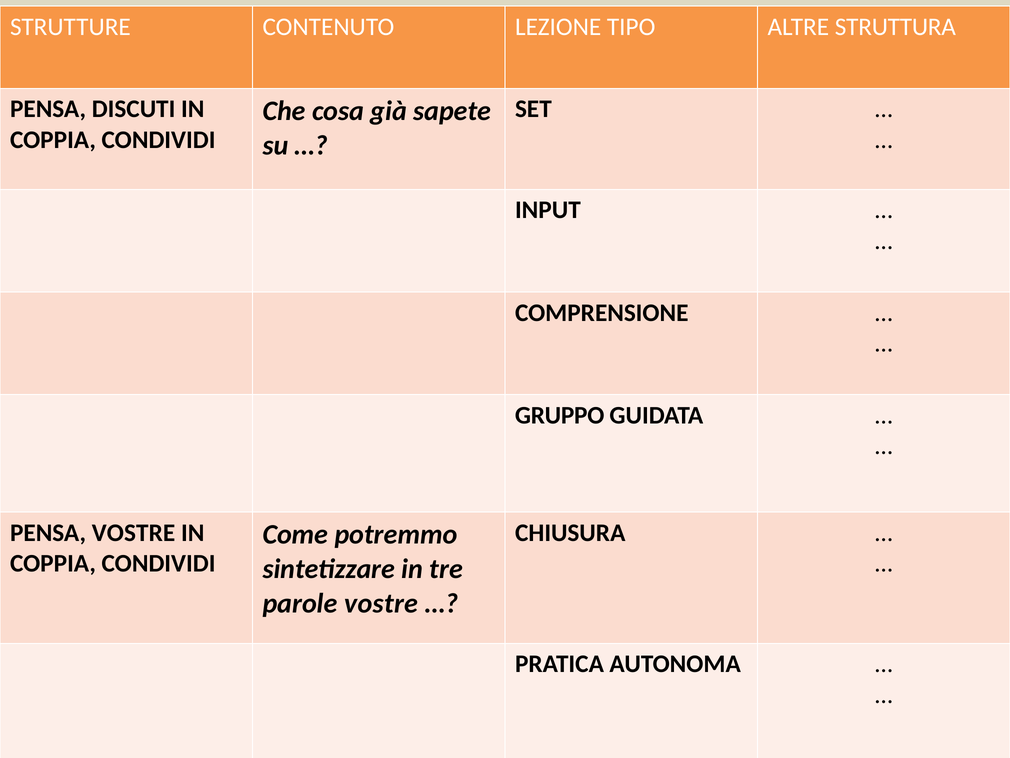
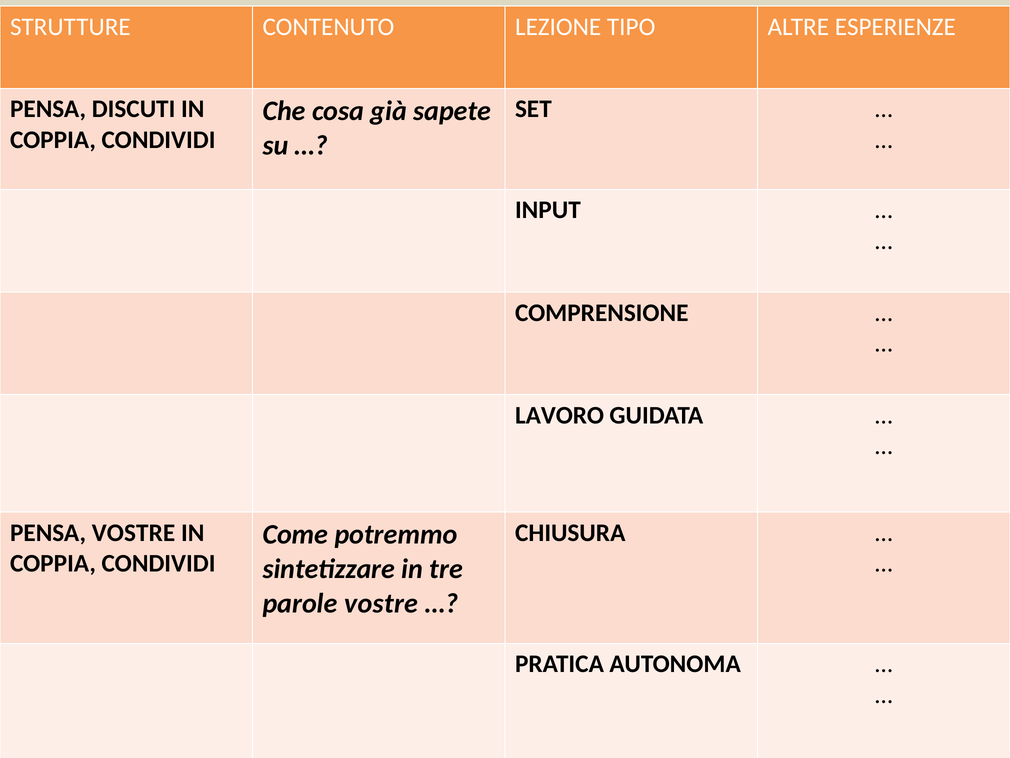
STRUTTURA: STRUTTURA -> ESPERIENZE
GRUPPO: GRUPPO -> LAVORO
